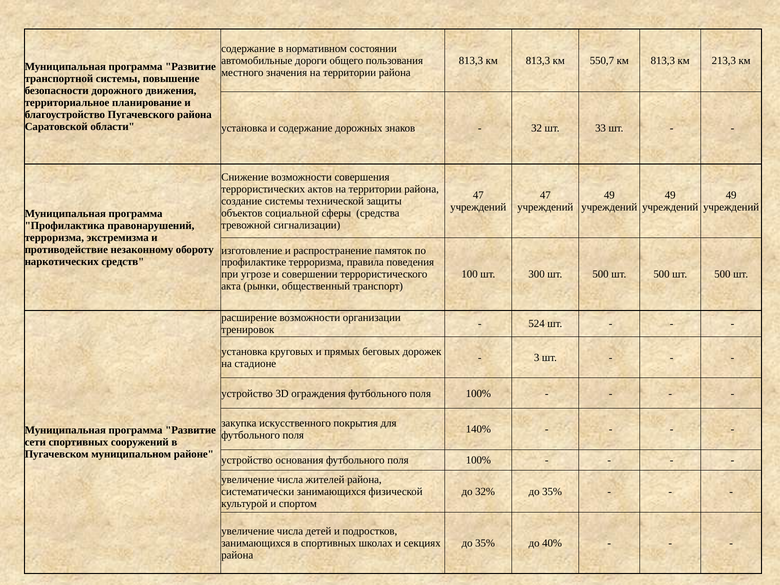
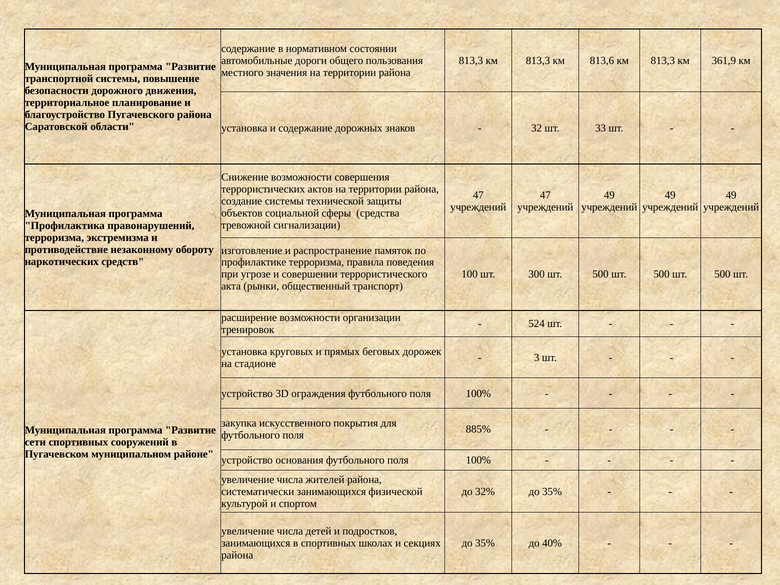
550,7: 550,7 -> 813,6
213,3: 213,3 -> 361,9
140%: 140% -> 885%
